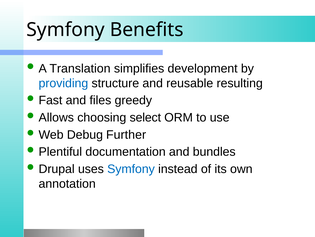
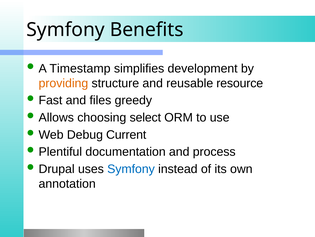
Translation: Translation -> Timestamp
providing colour: blue -> orange
resulting: resulting -> resource
Further: Further -> Current
bundles: bundles -> process
